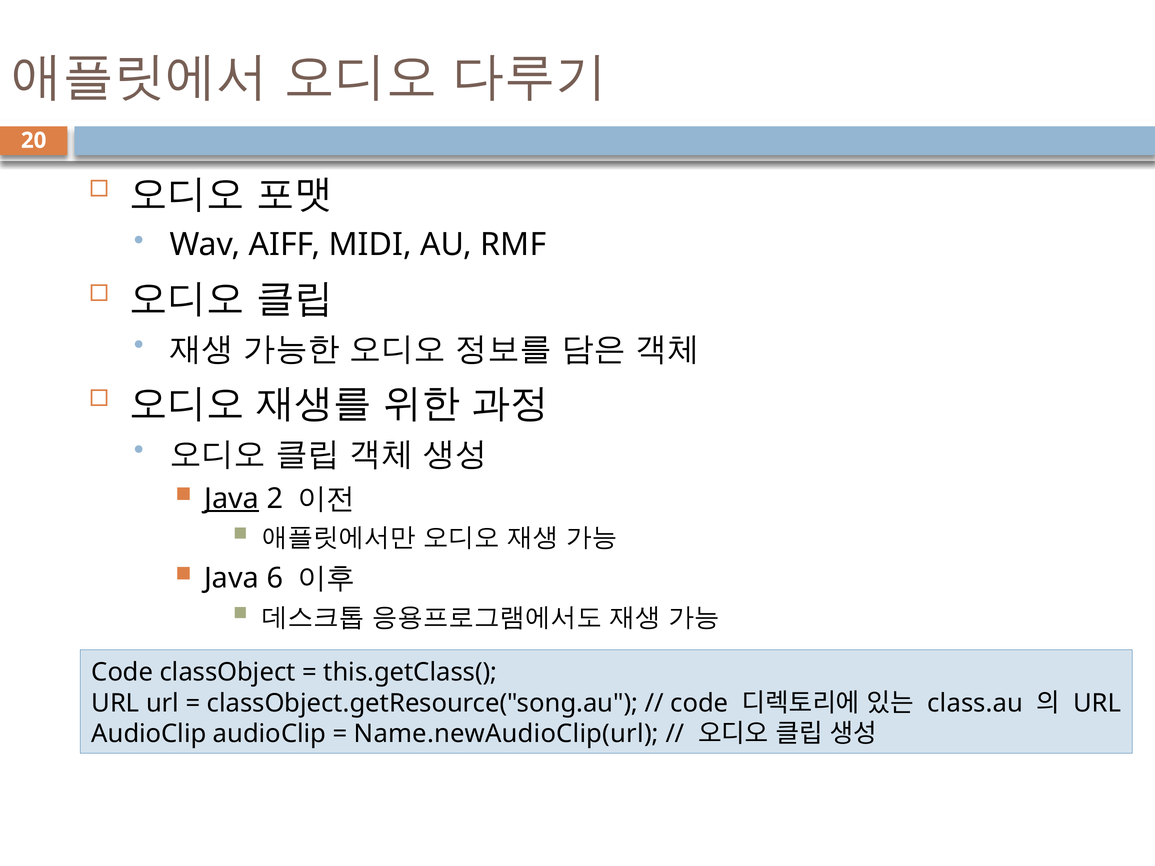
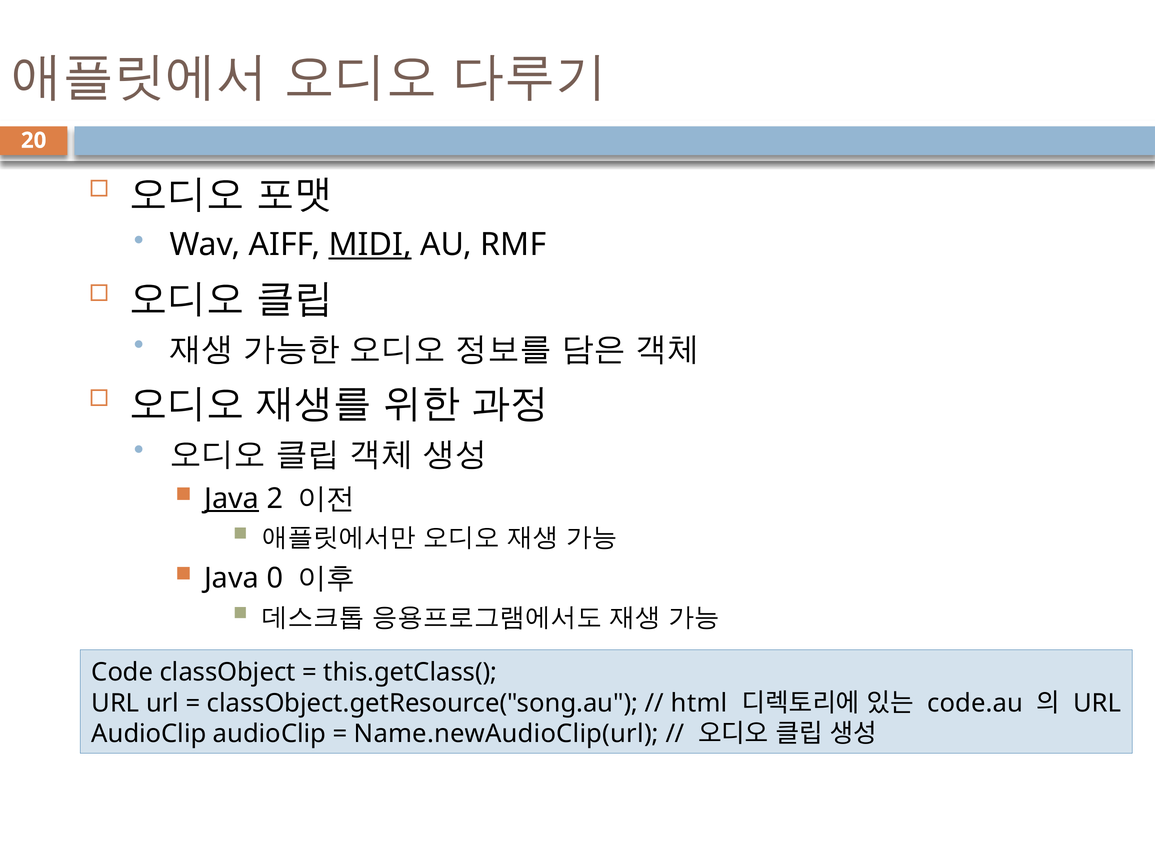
MIDI underline: none -> present
6: 6 -> 0
code at (699, 703): code -> html
class.au: class.au -> code.au
